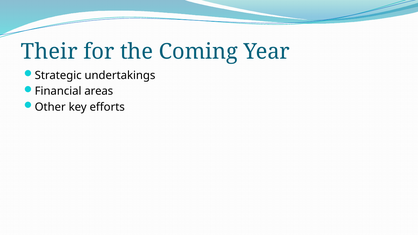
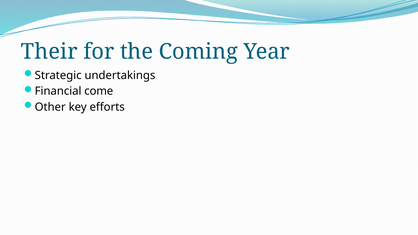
areas: areas -> come
